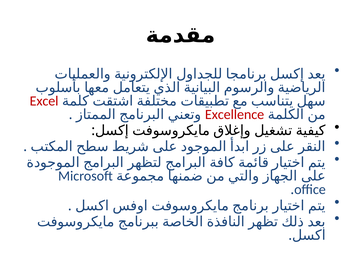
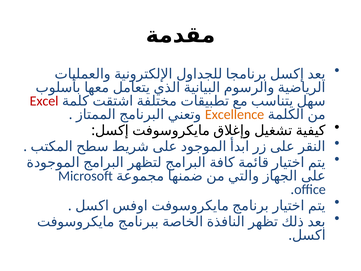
Excellence colour: red -> orange
